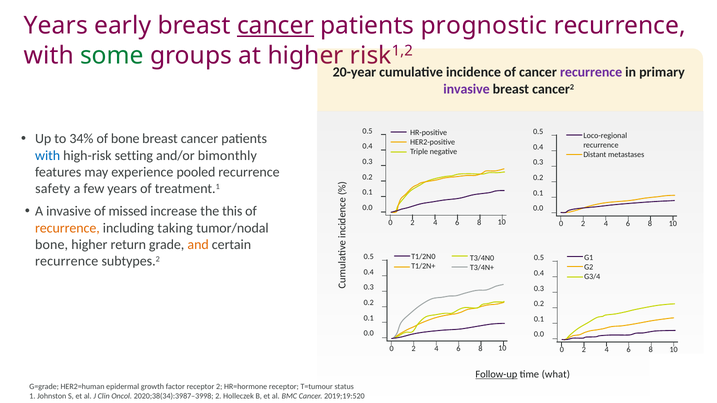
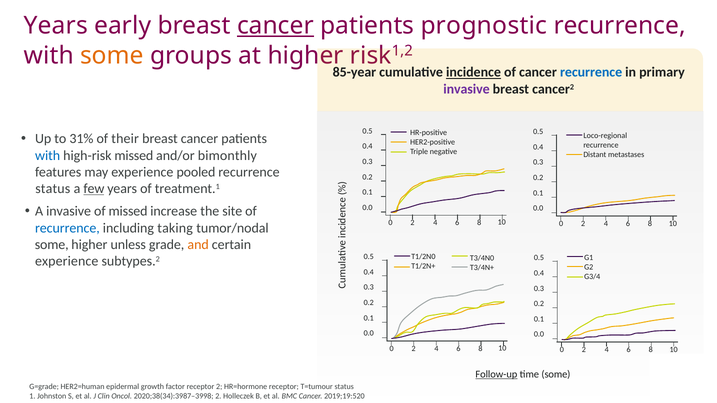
some at (112, 55) colour: green -> orange
20-year: 20-year -> 85-year
incidence underline: none -> present
recurrence at (591, 72) colour: purple -> blue
34%: 34% -> 31%
of bone: bone -> their
high-risk setting: setting -> missed
safety at (53, 189): safety -> status
few underline: none -> present
this: this -> site
recurrence at (67, 228) colour: orange -> blue
bone at (52, 245): bone -> some
return: return -> unless
recurrence at (67, 261): recurrence -> experience
time what: what -> some
